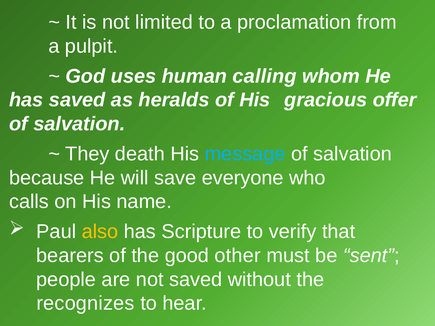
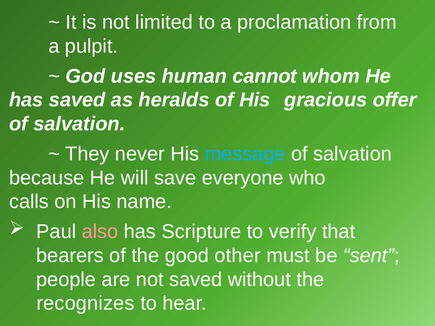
calling: calling -> cannot
death: death -> never
also colour: yellow -> pink
